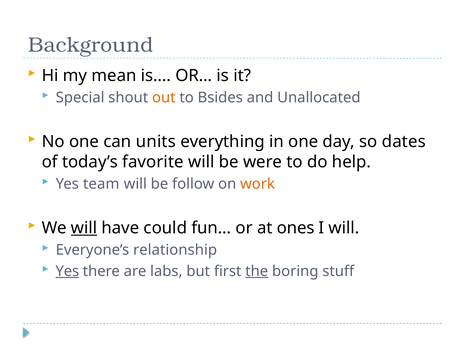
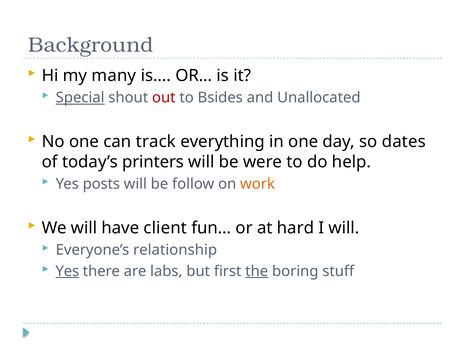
mean: mean -> many
Special underline: none -> present
out colour: orange -> red
units: units -> track
favorite: favorite -> printers
team: team -> posts
will at (84, 228) underline: present -> none
could: could -> client
ones: ones -> hard
